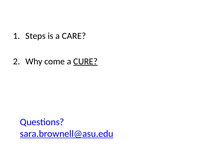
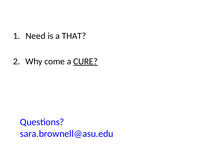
Steps: Steps -> Need
CARE: CARE -> THAT
sara.brownell@asu.edu underline: present -> none
